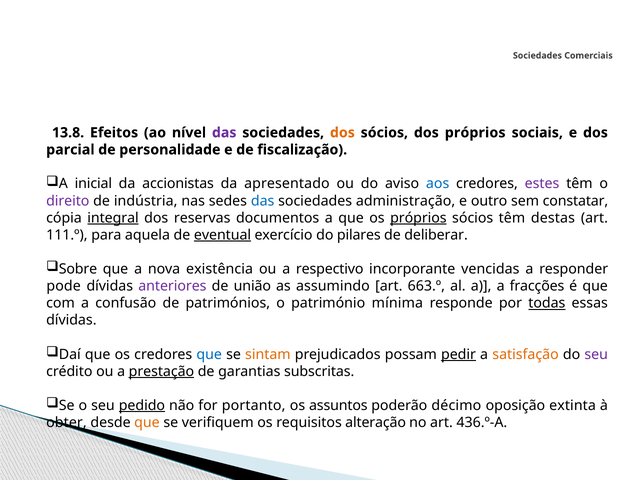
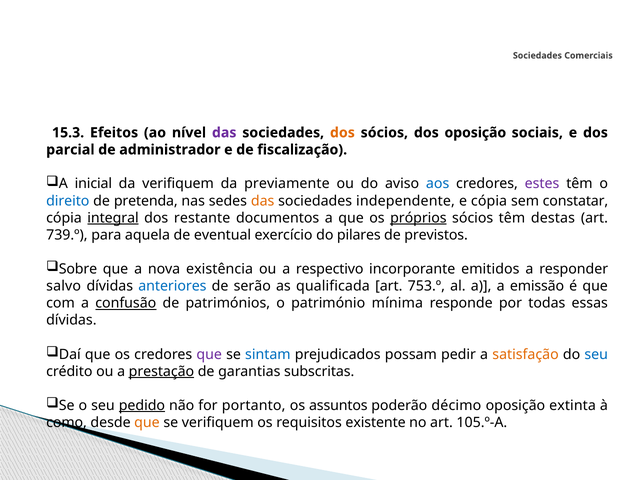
13.8: 13.8 -> 15.3
dos próprios: próprios -> oposição
personalidade: personalidade -> administrador
da accionistas: accionistas -> verifiquem
apresentado: apresentado -> previamente
direito colour: purple -> blue
indústria: indústria -> pretenda
das at (263, 201) colour: blue -> orange
administração: administração -> independente
e outro: outro -> cópia
reservas: reservas -> restante
111.º: 111.º -> 739.º
eventual underline: present -> none
deliberar: deliberar -> previstos
vencidas: vencidas -> emitidos
pode: pode -> salvo
anteriores colour: purple -> blue
união: união -> serão
assumindo: assumindo -> qualificada
663.º: 663.º -> 753.º
fracções: fracções -> emissão
confusão underline: none -> present
todas underline: present -> none
que at (209, 354) colour: blue -> purple
sintam colour: orange -> blue
pedir underline: present -> none
seu at (596, 354) colour: purple -> blue
obter: obter -> como
alteração: alteração -> existente
436.º-A: 436.º-A -> 105.º-A
